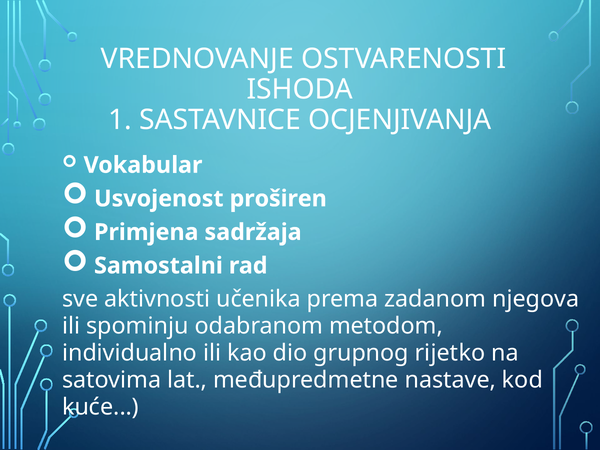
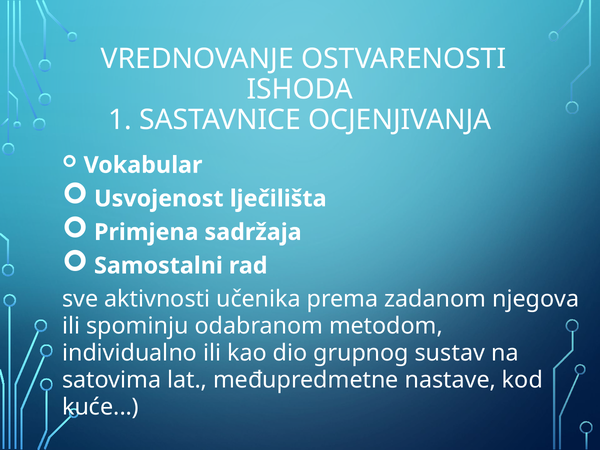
proširen: proširen -> lječilišta
rijetko: rijetko -> sustav
